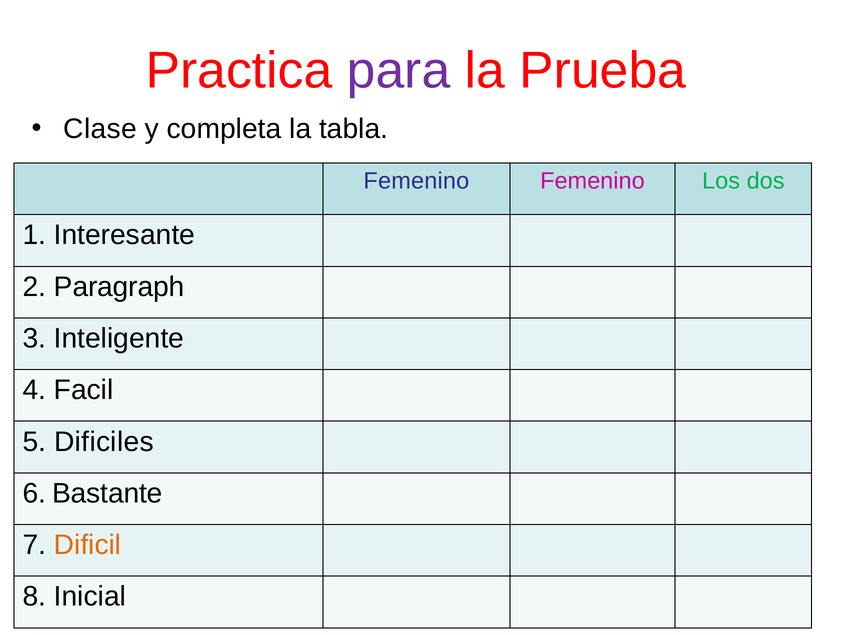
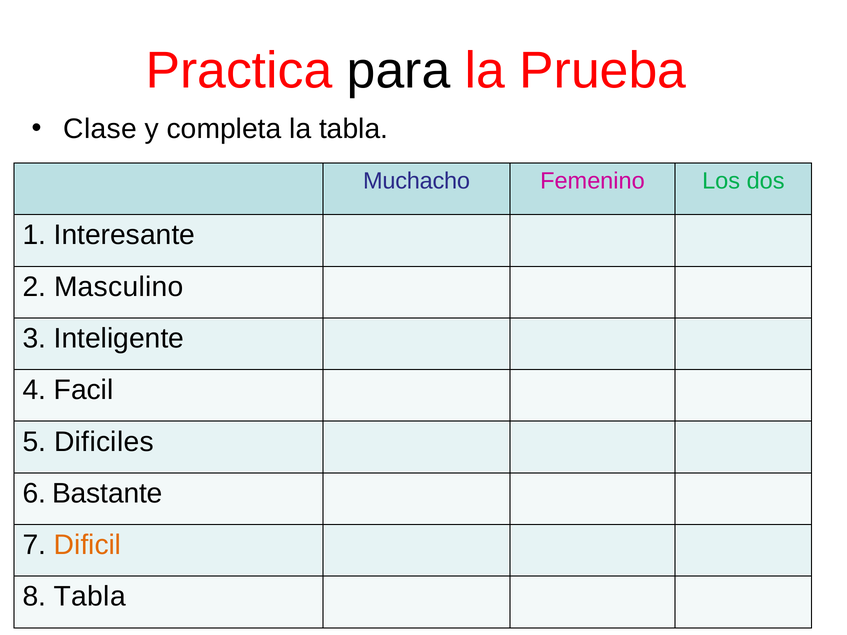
para colour: purple -> black
Femenino at (416, 181): Femenino -> Muchacho
Paragraph: Paragraph -> Masculino
8 Inicial: Inicial -> Tabla
